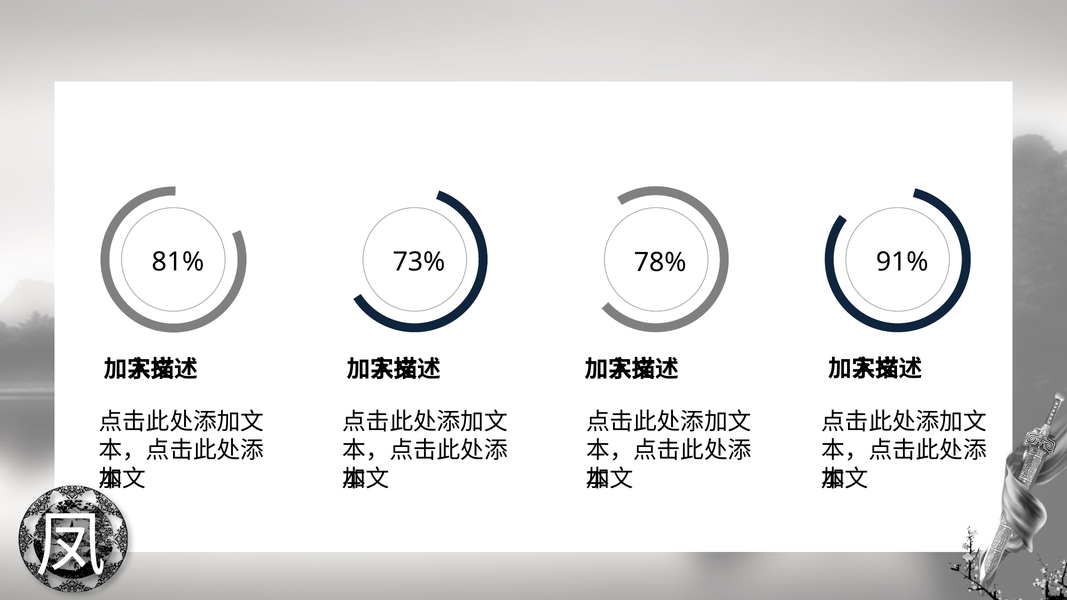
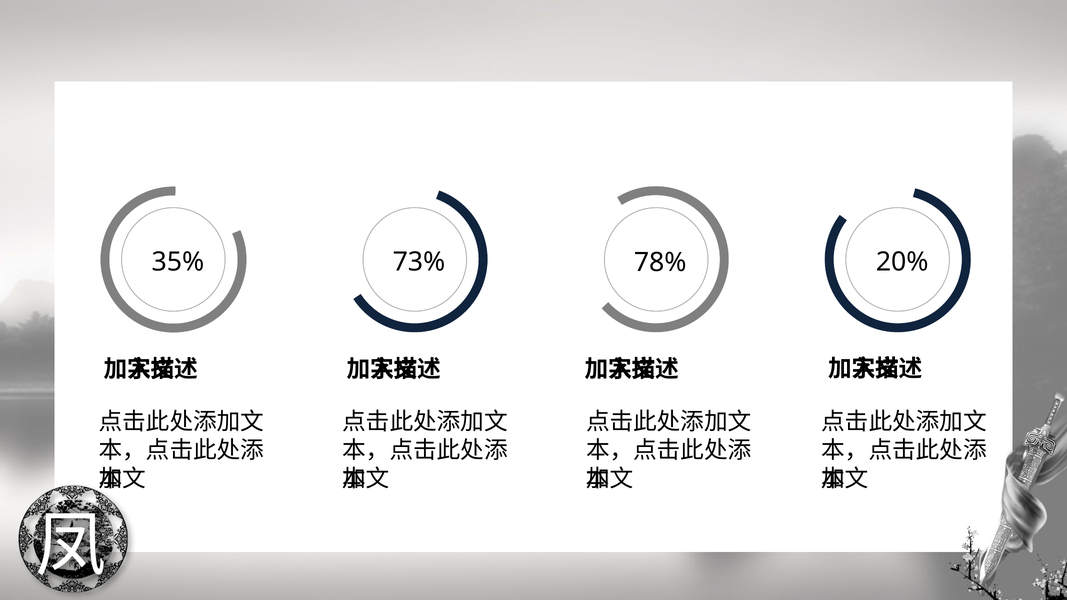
81%: 81% -> 35%
91%: 91% -> 20%
